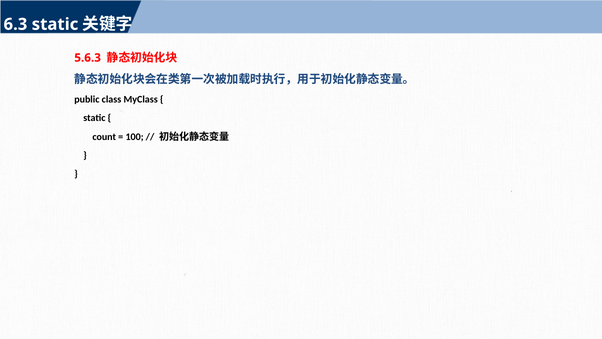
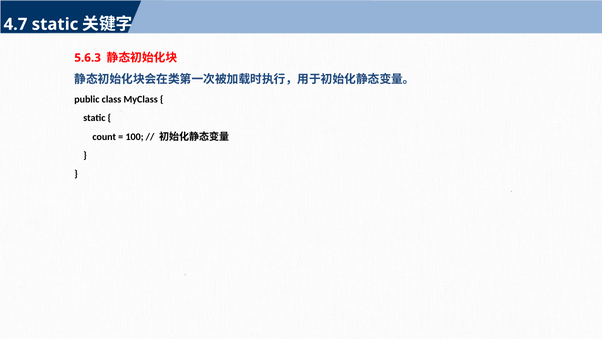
6.3: 6.3 -> 4.7
